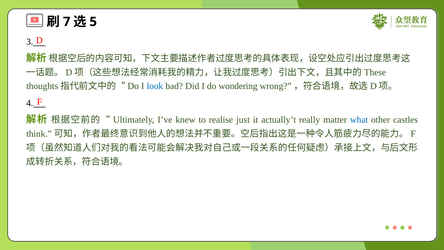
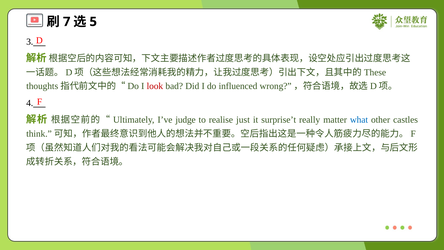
look colour: blue -> red
wondering: wondering -> influenced
knew: knew -> judge
actually’t: actually’t -> surprise’t
